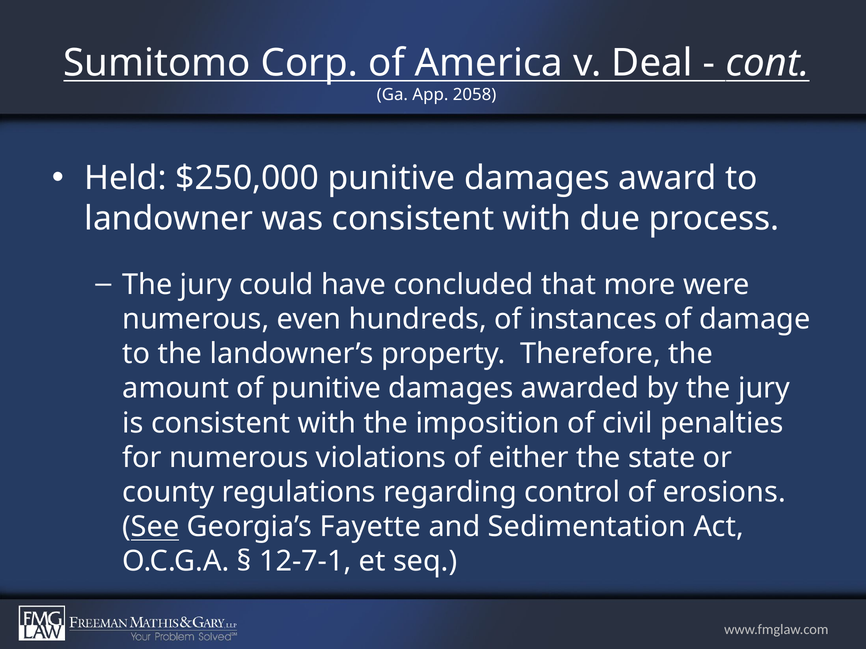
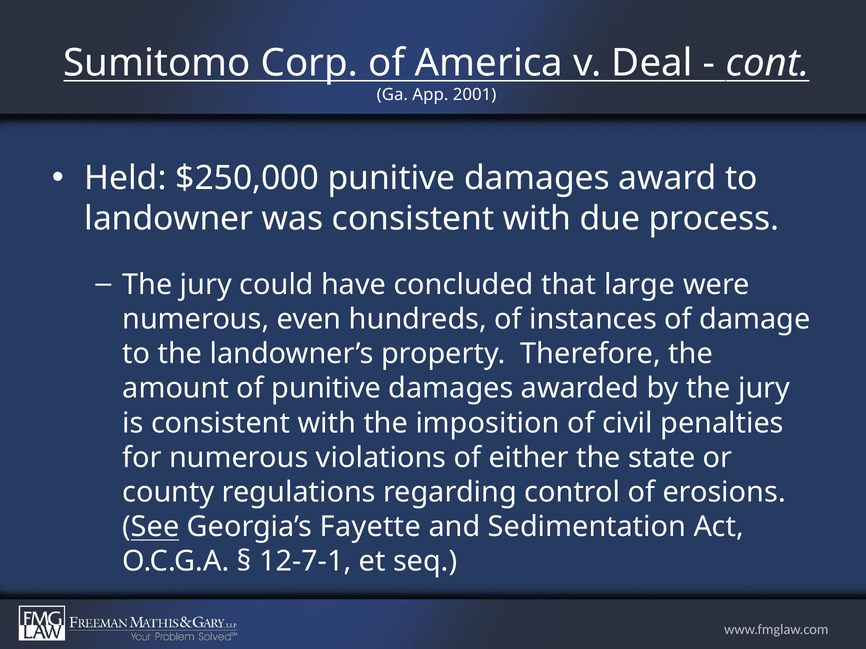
2058: 2058 -> 2001
more: more -> large
